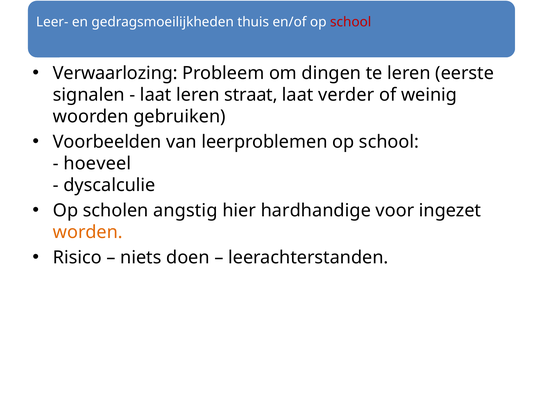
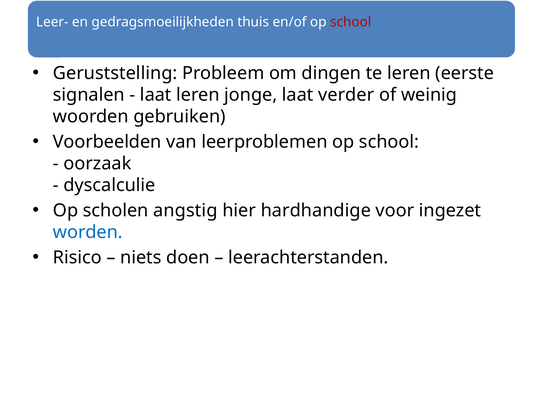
Verwaarlozing: Verwaarlozing -> Geruststelling
straat: straat -> jonge
hoeveel: hoeveel -> oorzaak
worden colour: orange -> blue
